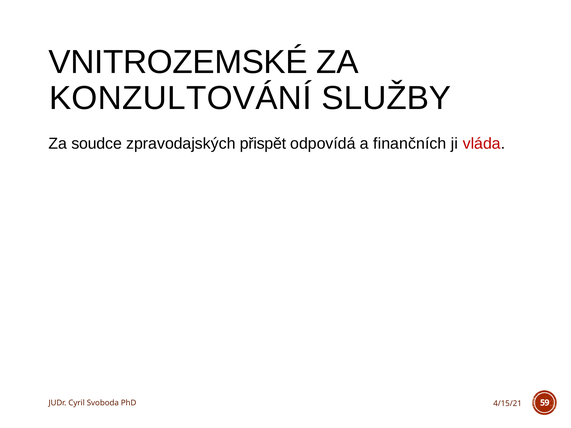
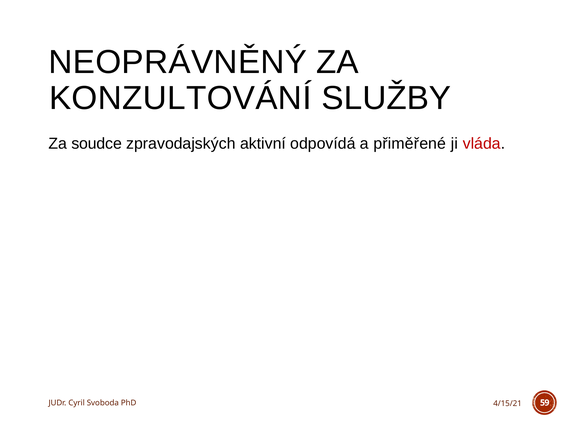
VNITROZEMSKÉ: VNITROZEMSKÉ -> NEOPRÁVNĚNÝ
přispět: přispět -> aktivní
finančních: finančních -> přiměřené
